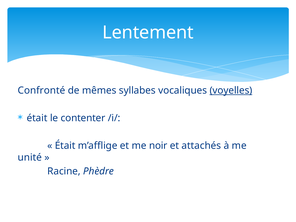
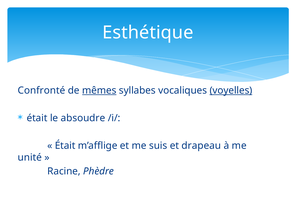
Lentement: Lentement -> Esthétique
mêmes underline: none -> present
contenter: contenter -> absoudre
noir: noir -> suis
attachés: attachés -> drapeau
